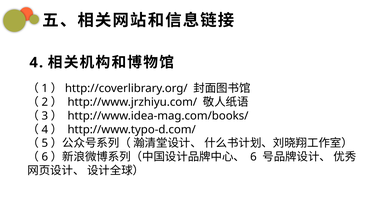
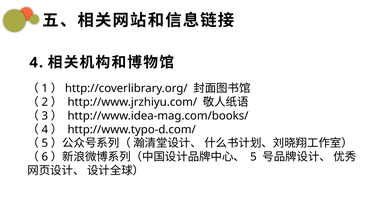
6 at (253, 157): 6 -> 5
